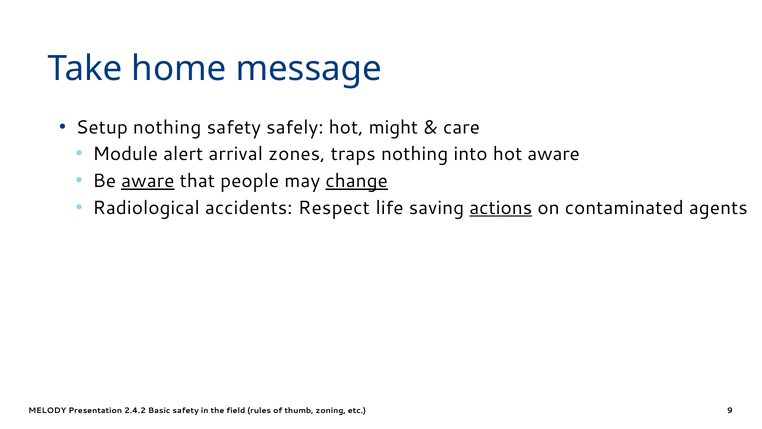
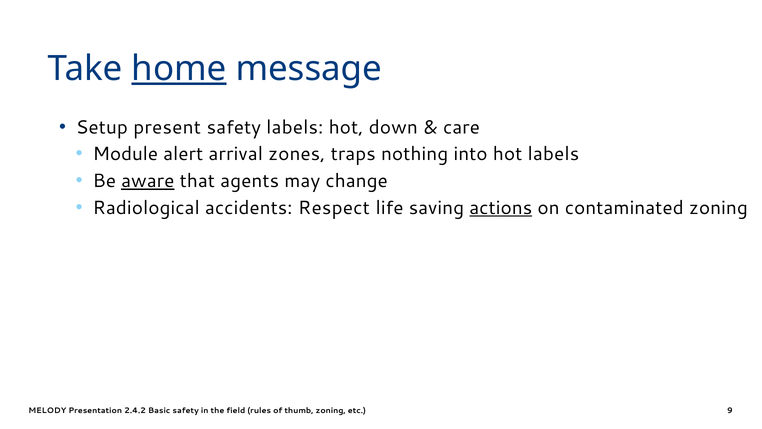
home underline: none -> present
Setup nothing: nothing -> present
safety safely: safely -> labels
might: might -> down
hot aware: aware -> labels
people: people -> agents
change underline: present -> none
contaminated agents: agents -> zoning
